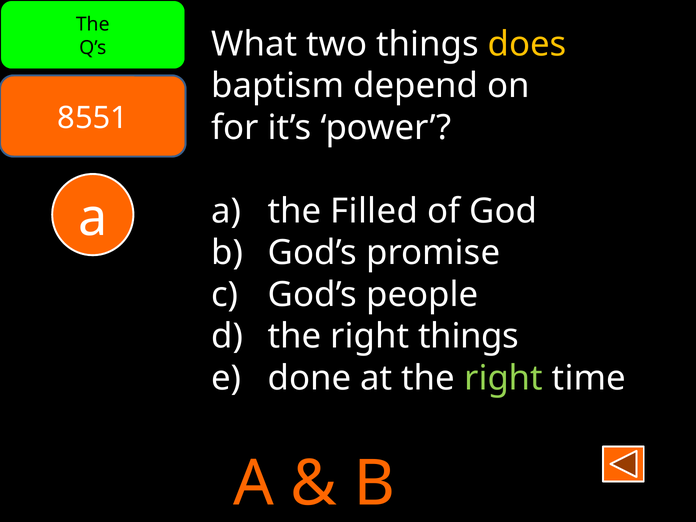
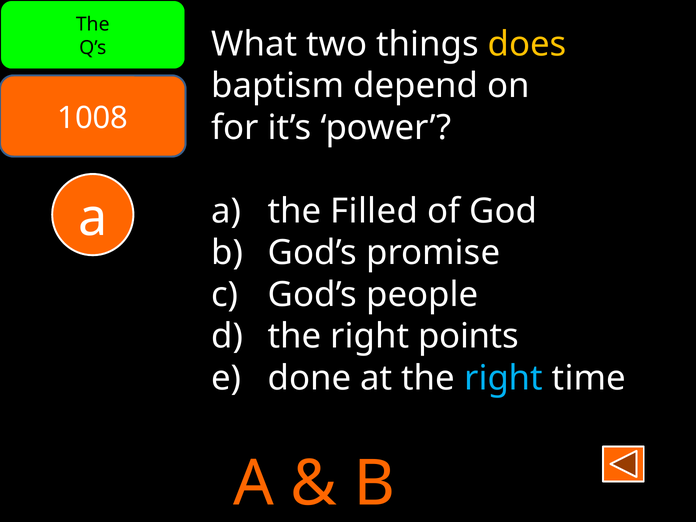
8551: 8551 -> 1008
right things: things -> points
right at (504, 378) colour: light green -> light blue
